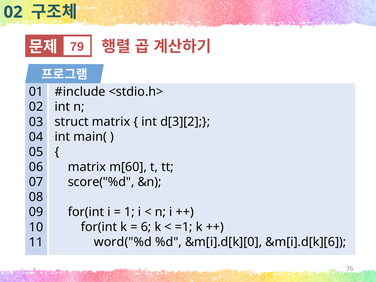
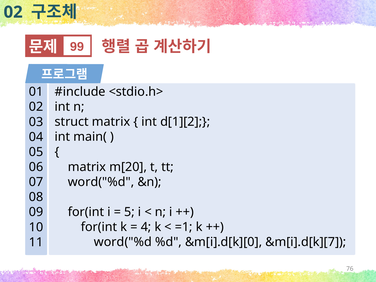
79: 79 -> 99
d[3][2: d[3][2 -> d[1][2
m[60: m[60 -> m[20
score("%d at (101, 182): score("%d -> word("%d
1: 1 -> 5
6: 6 -> 4
&m[i].d[k][6: &m[i].d[k][6 -> &m[i].d[k][7
